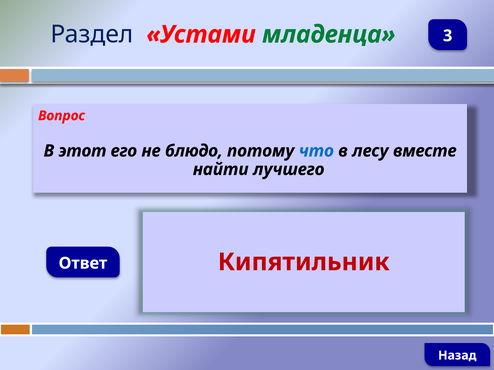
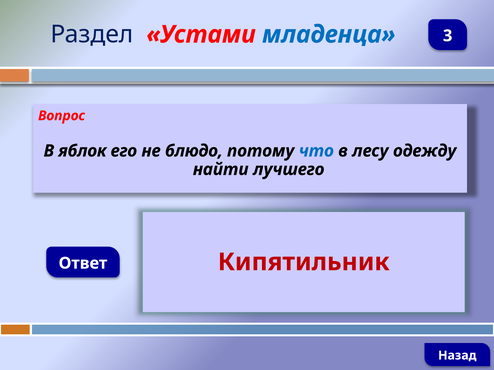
младенца colour: green -> blue
этот: этот -> яблок
вместе: вместе -> одежду
